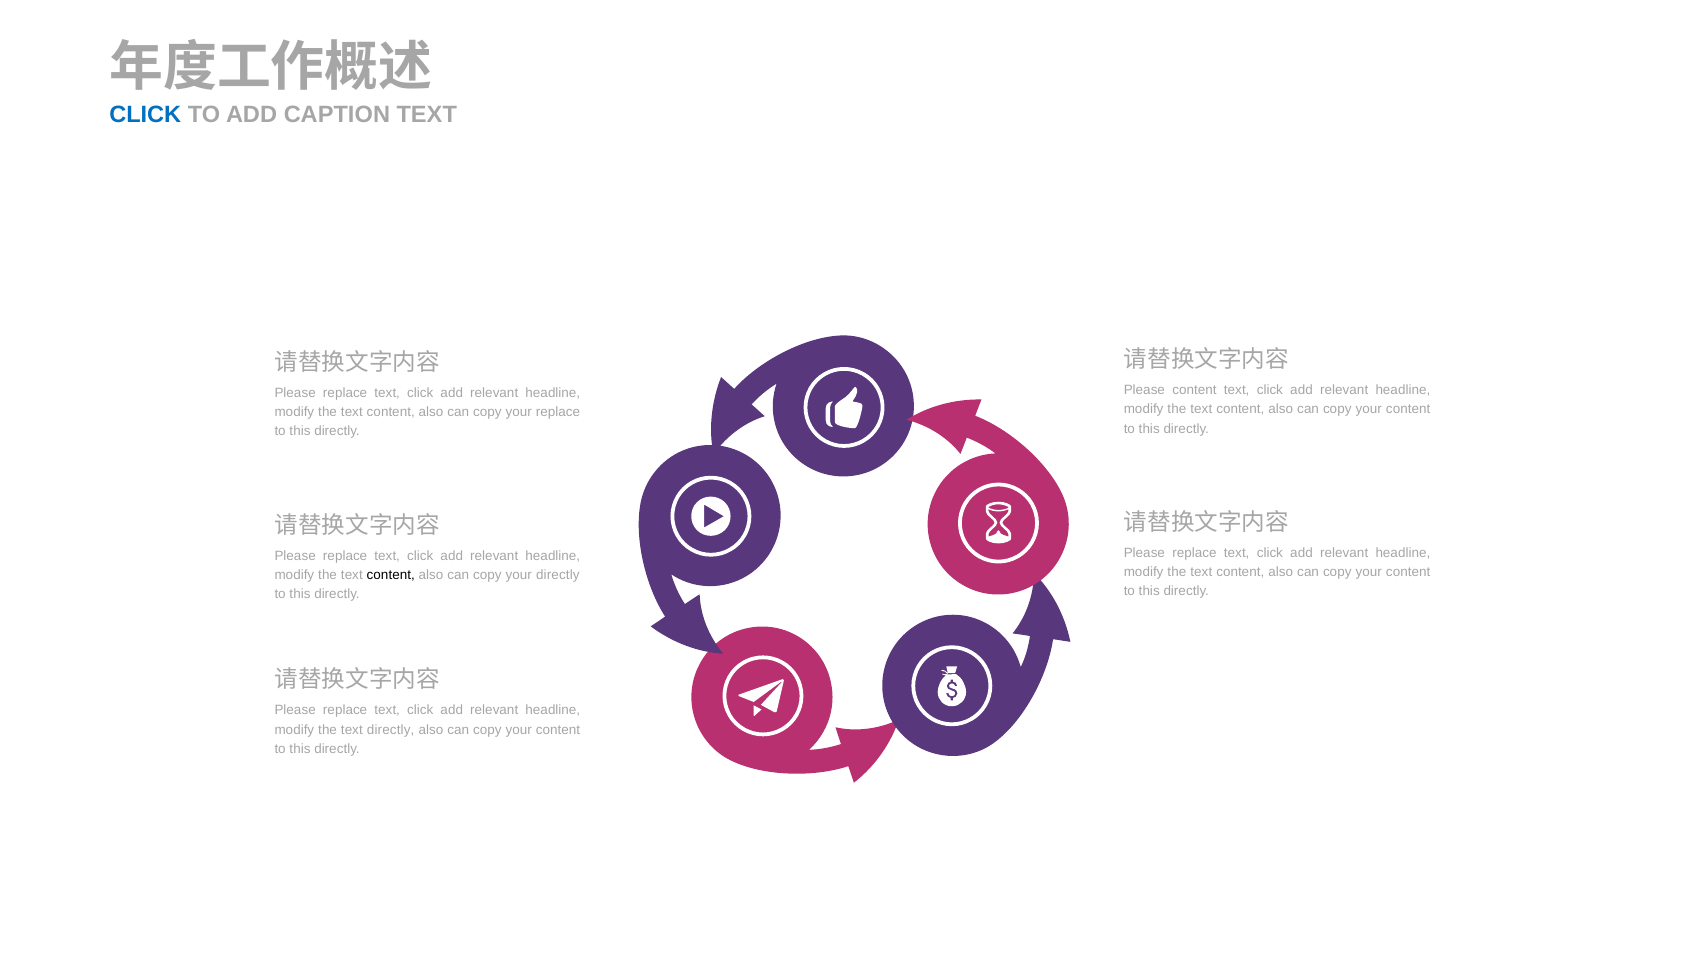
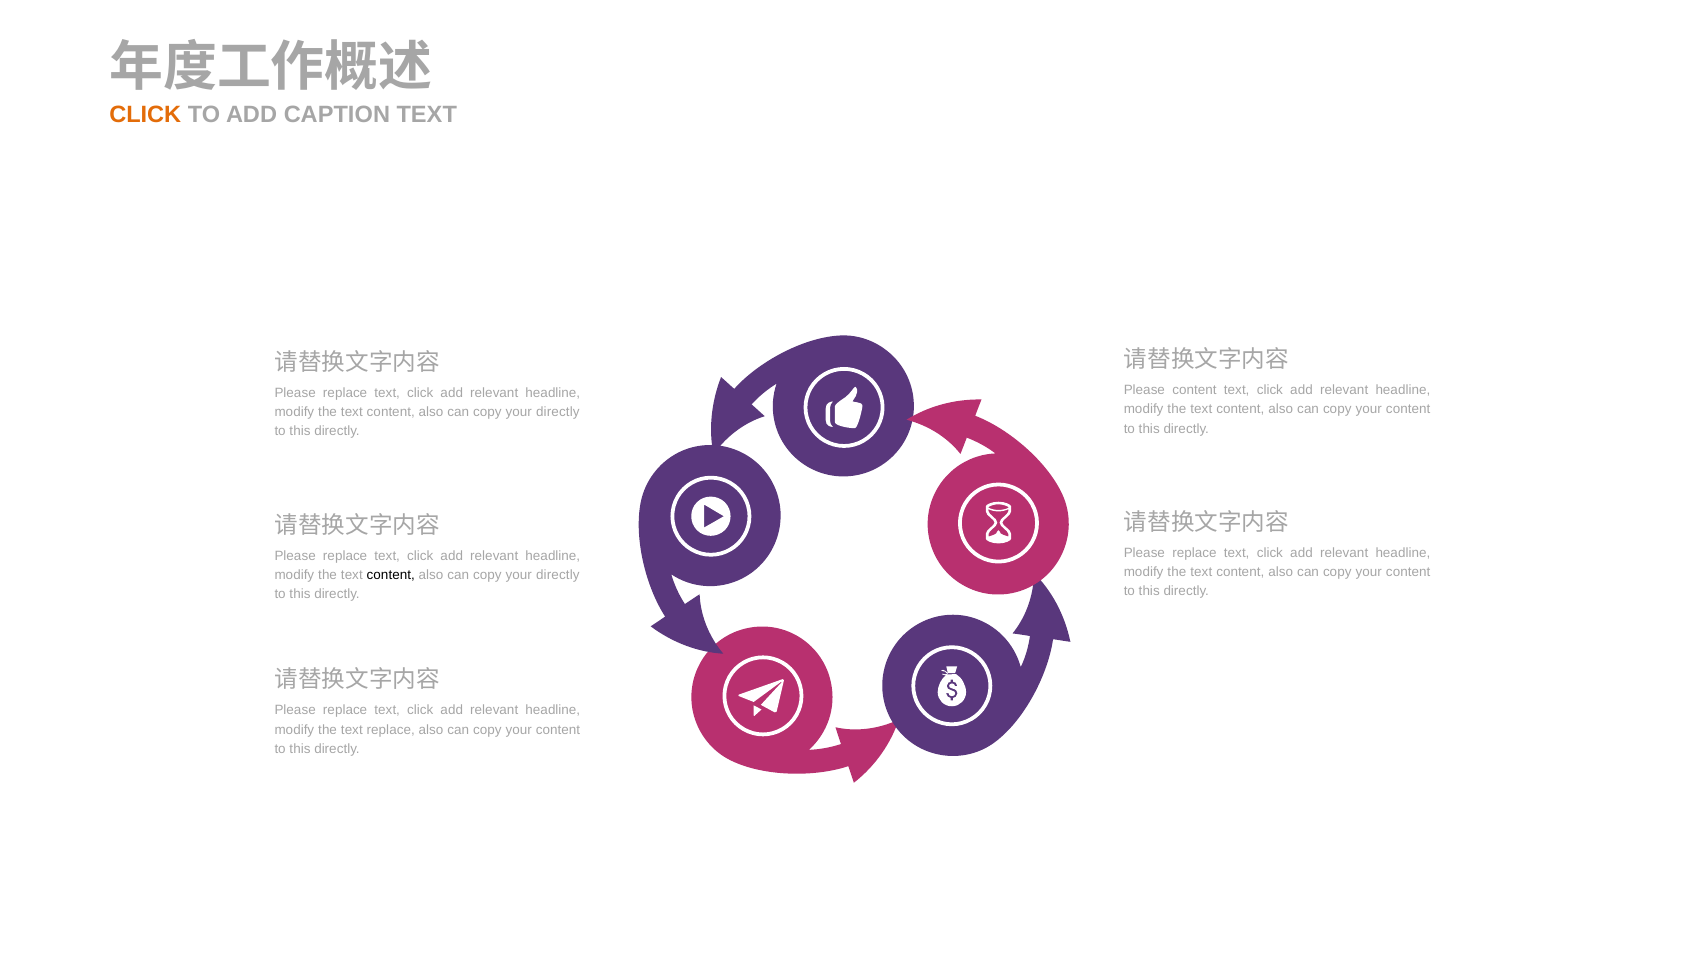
CLICK at (145, 114) colour: blue -> orange
replace at (558, 412): replace -> directly
text directly: directly -> replace
